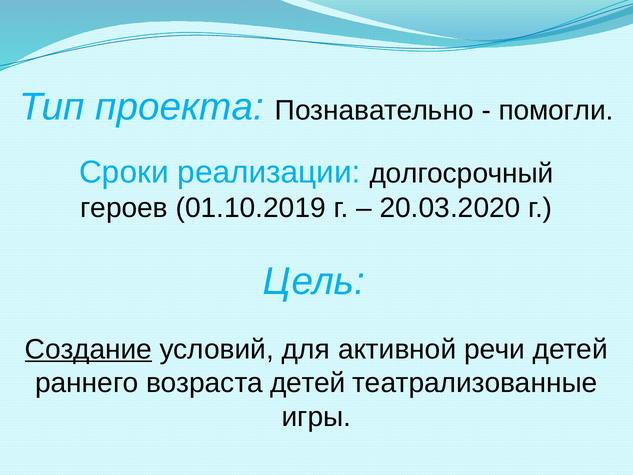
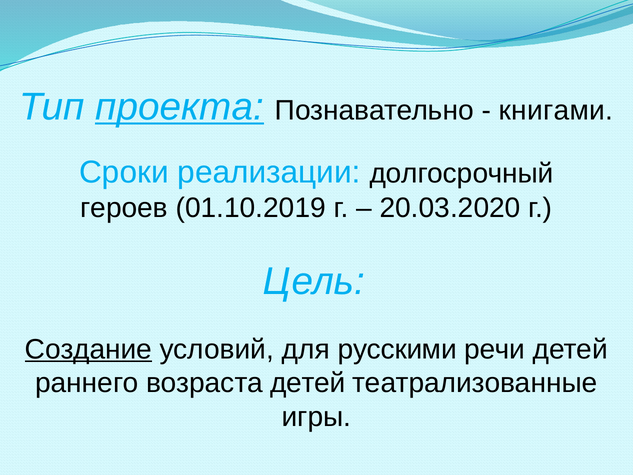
проекта underline: none -> present
помогли: помогли -> книгами
активной: активной -> русскими
